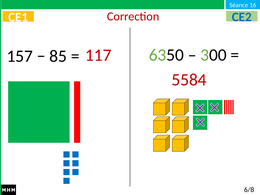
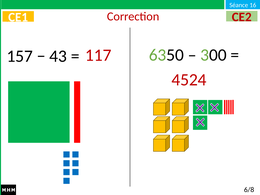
CE2 colour: blue -> red
85: 85 -> 43
5584: 5584 -> 4524
